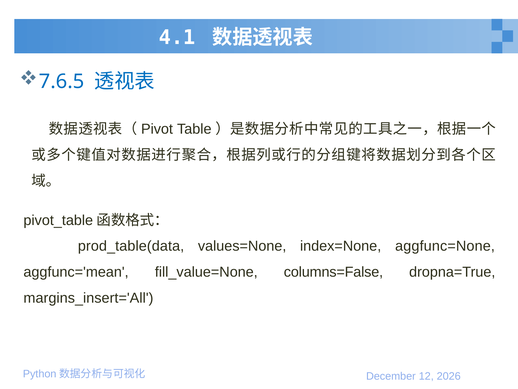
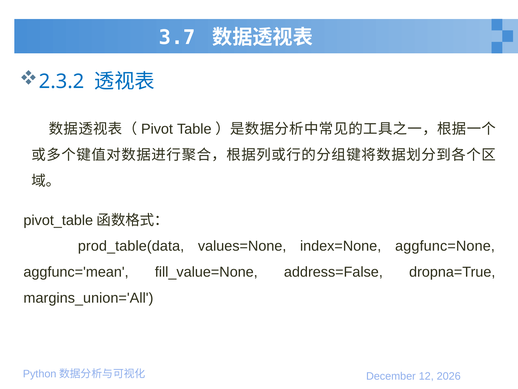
4.1: 4.1 -> 3.7
7.6.5: 7.6.5 -> 2.3.2
columns=False: columns=False -> address=False
margins_insert='All: margins_insert='All -> margins_union='All
